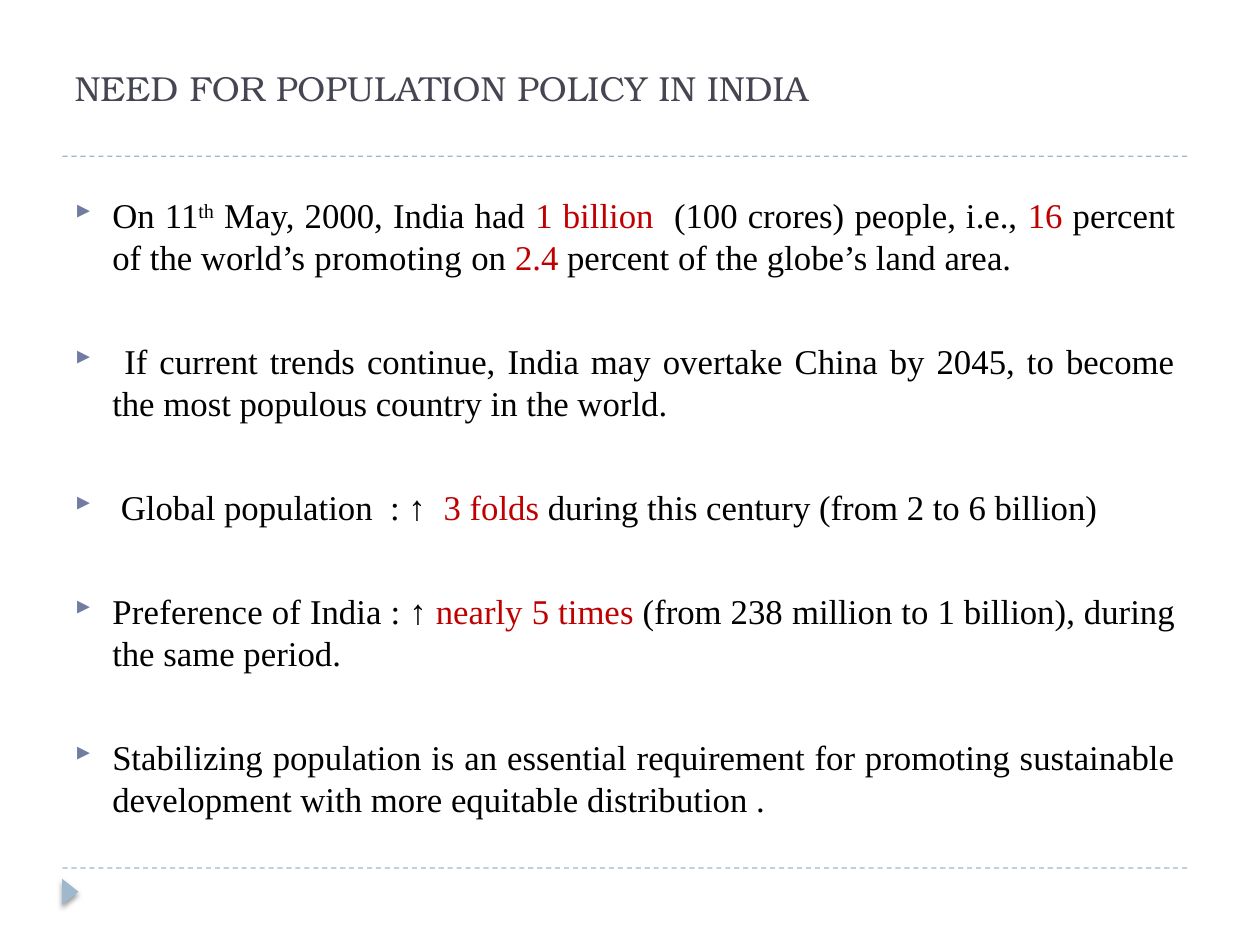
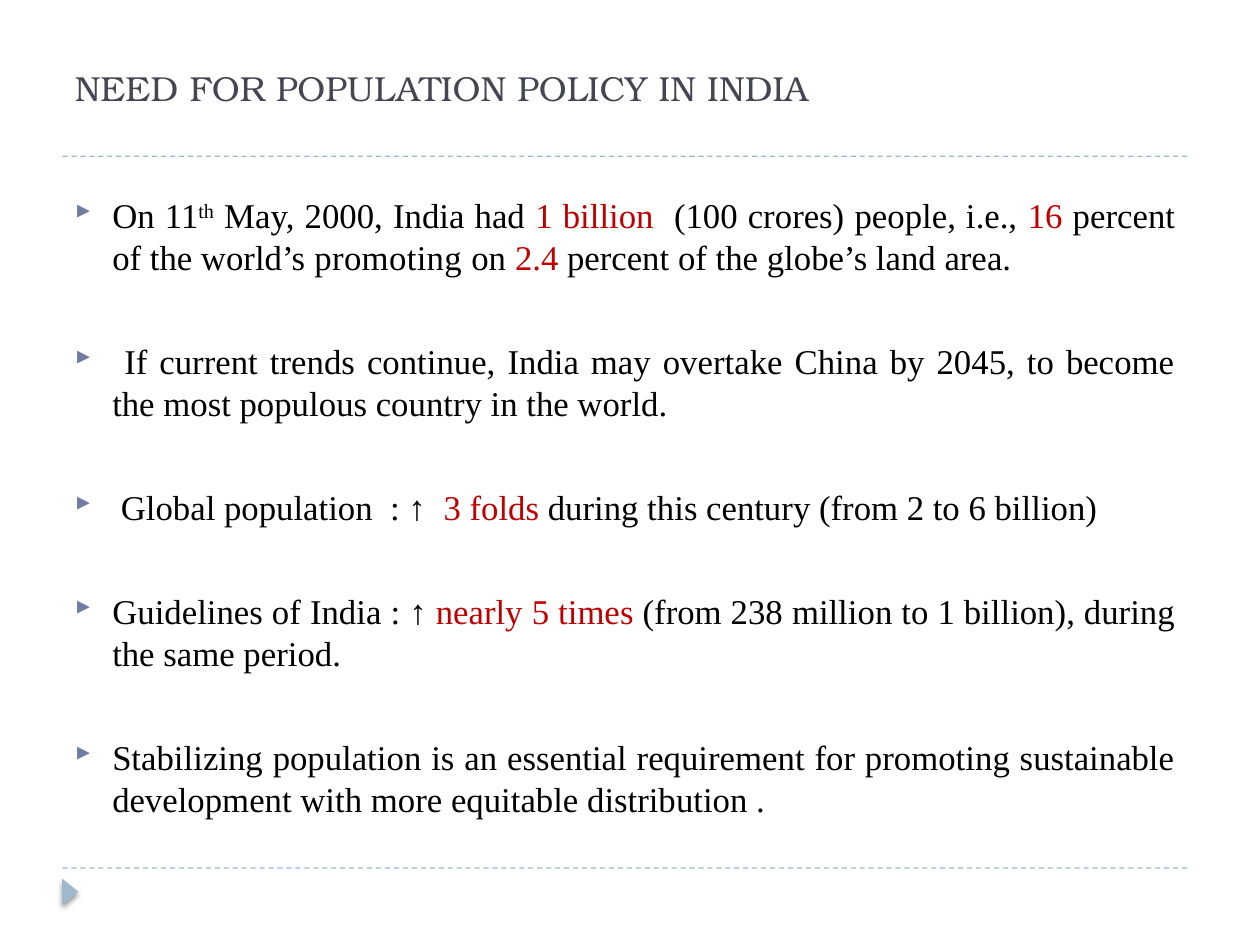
Preference: Preference -> Guidelines
